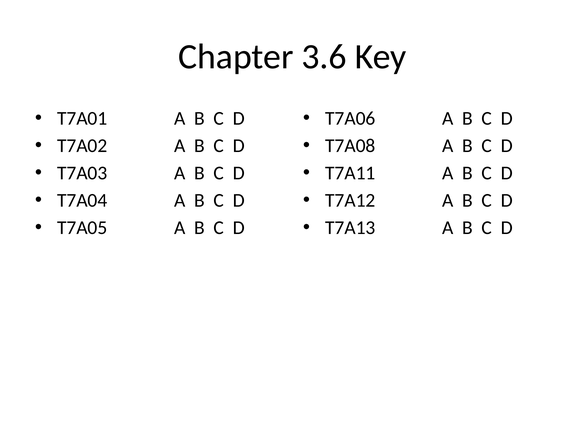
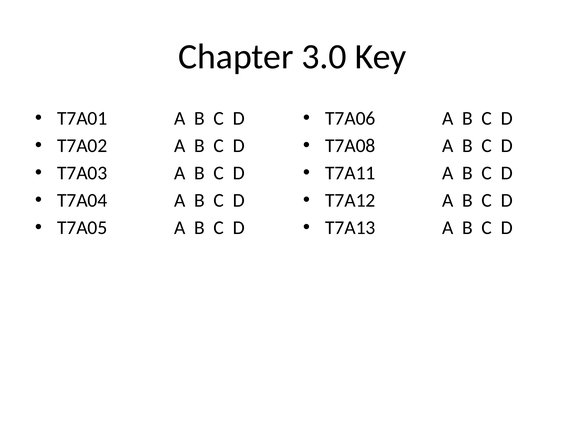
3.6: 3.6 -> 3.0
